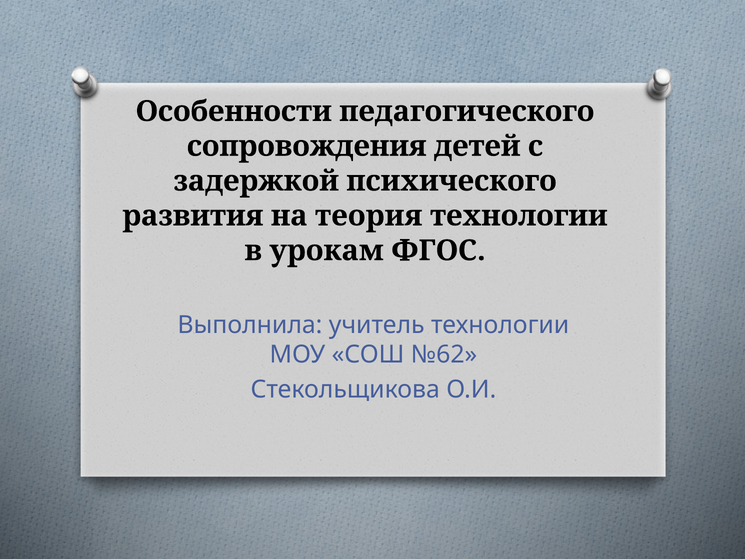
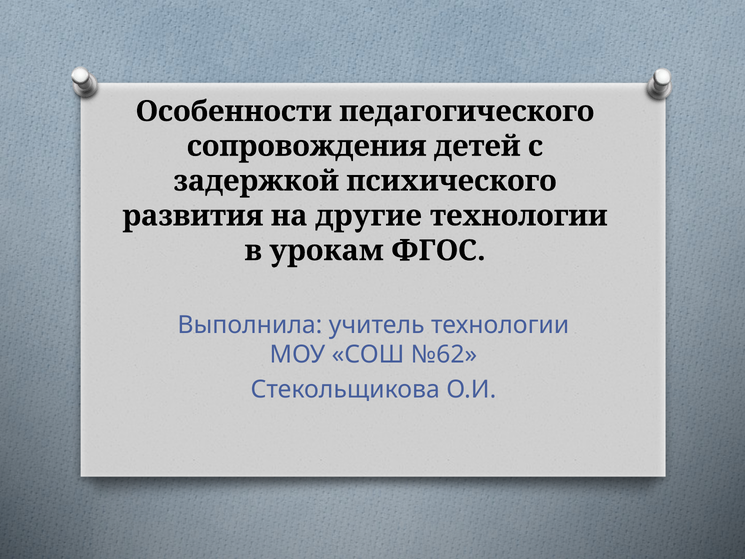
теория: теория -> другие
